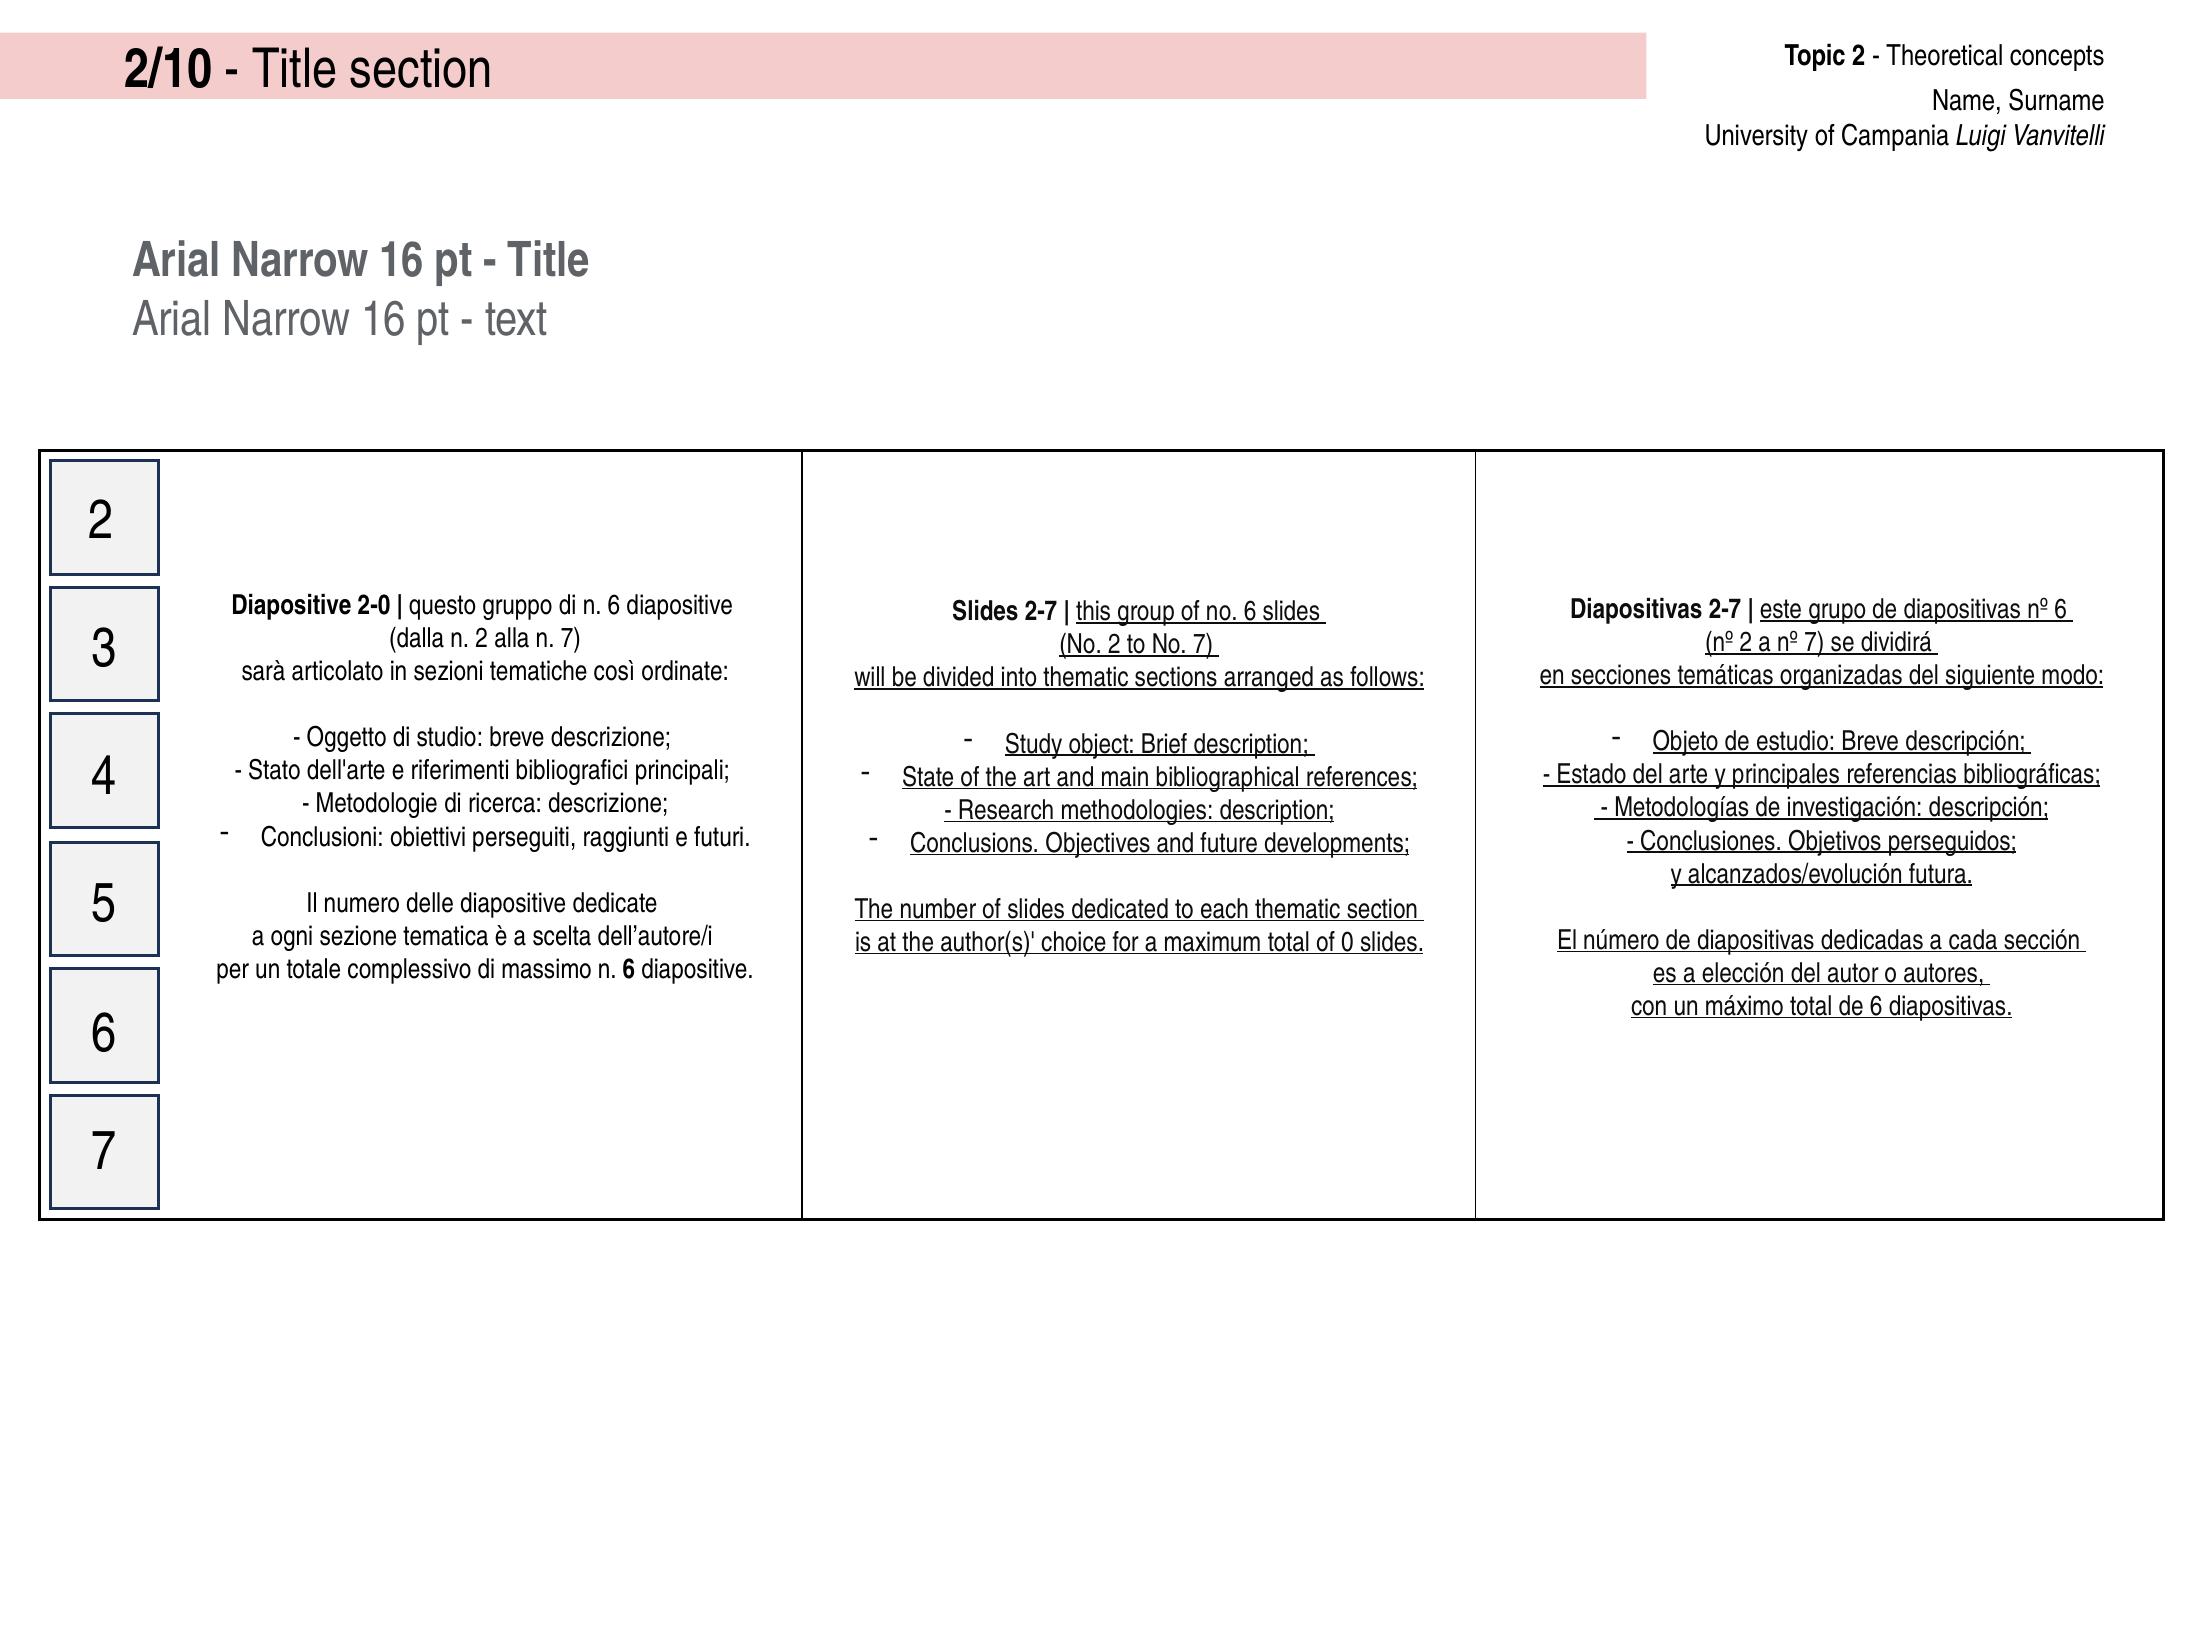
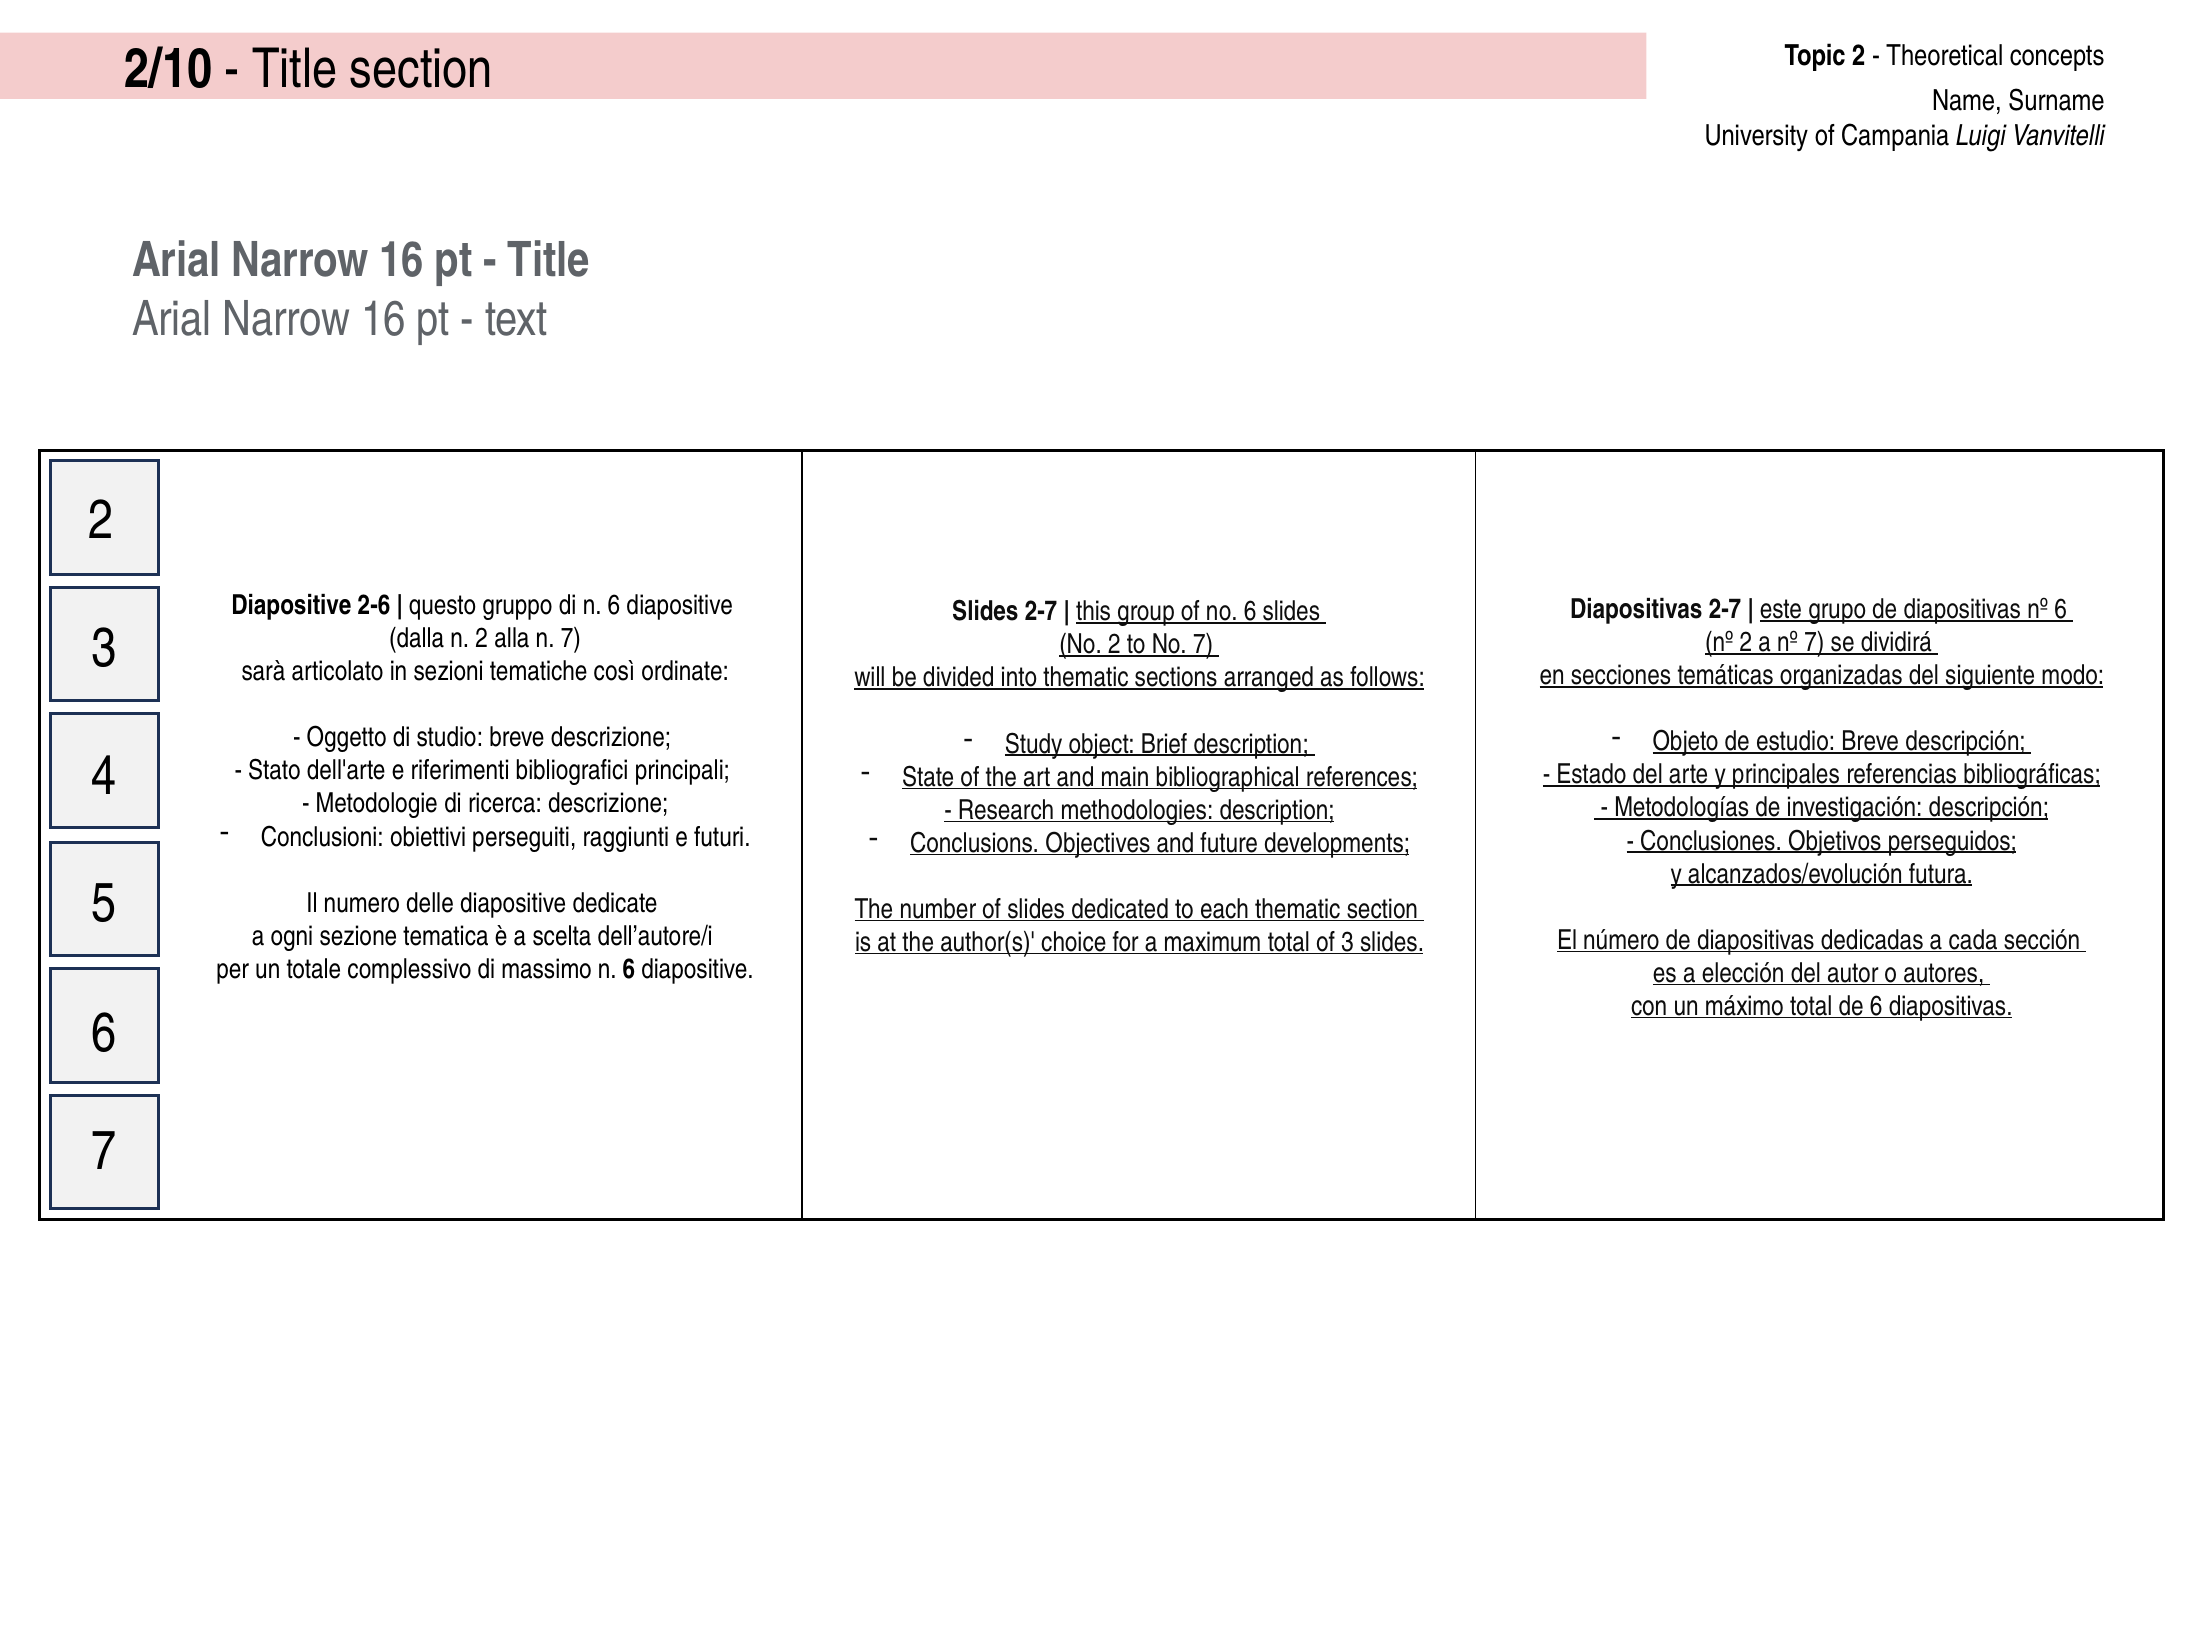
2-0: 2-0 -> 2-6
of 0: 0 -> 3
